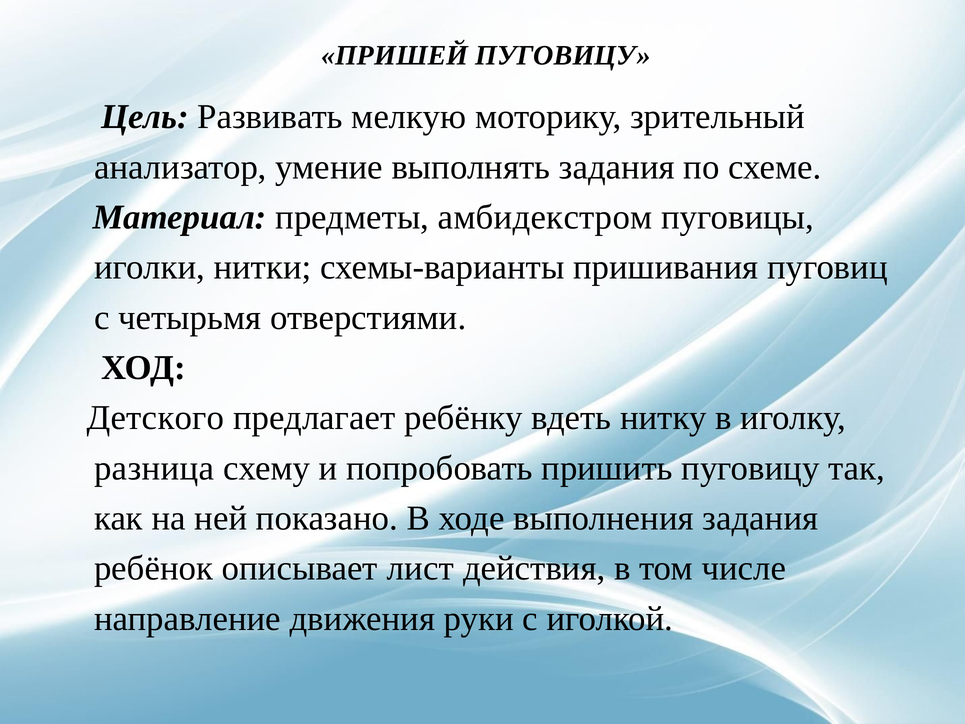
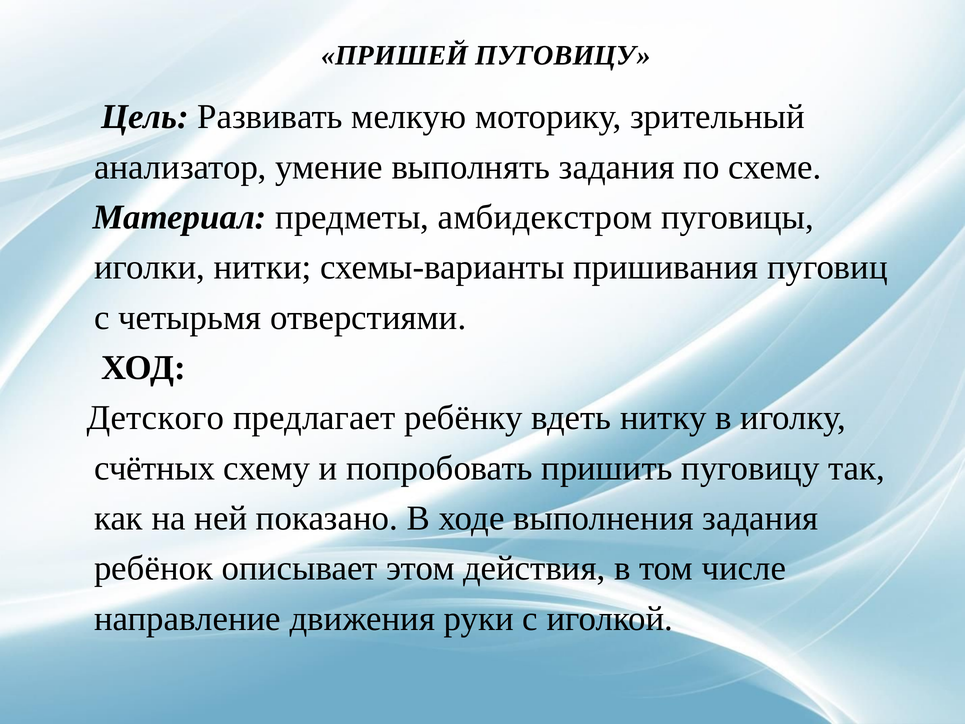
разница: разница -> счётных
лист: лист -> этом
